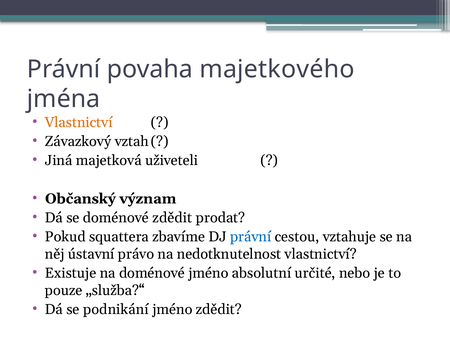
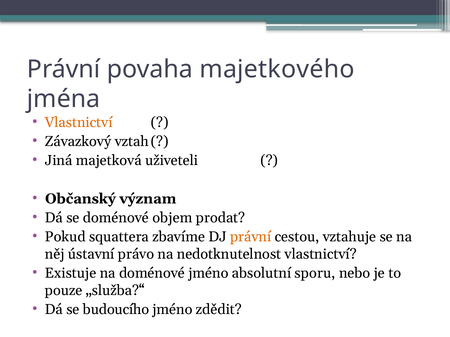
doménové zdědit: zdědit -> objem
právní at (251, 237) colour: blue -> orange
určité: určité -> sporu
podnikání: podnikání -> budoucího
